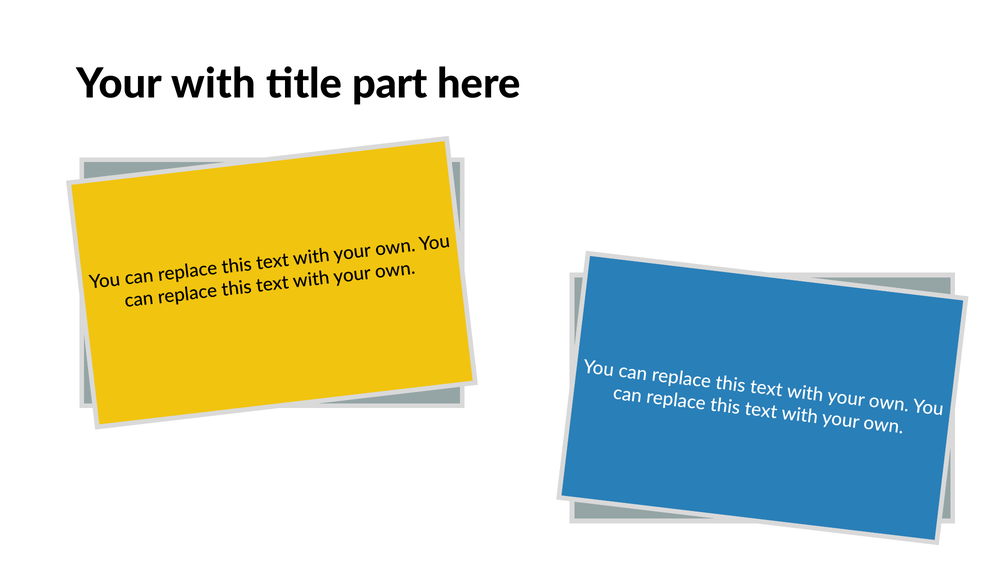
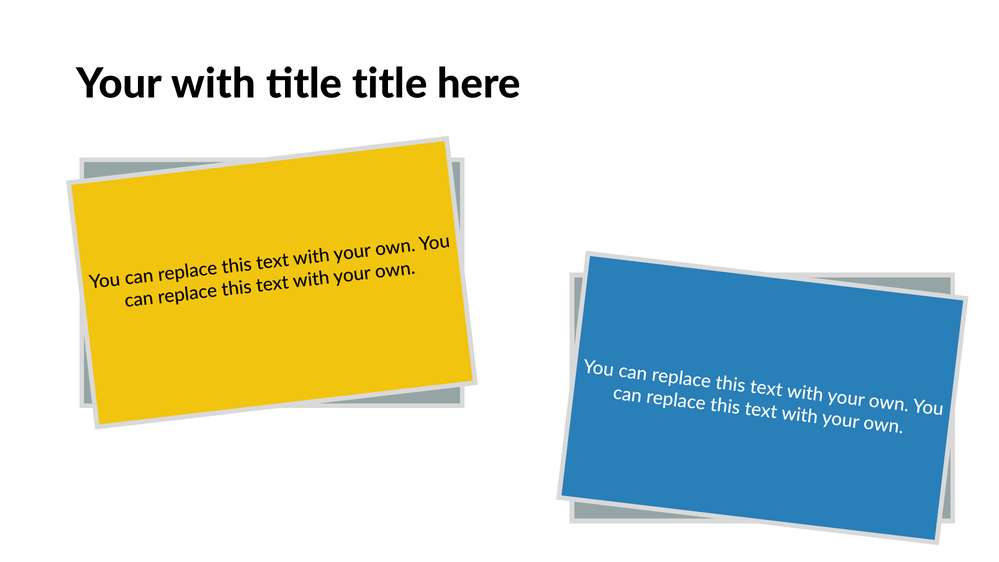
title part: part -> title
